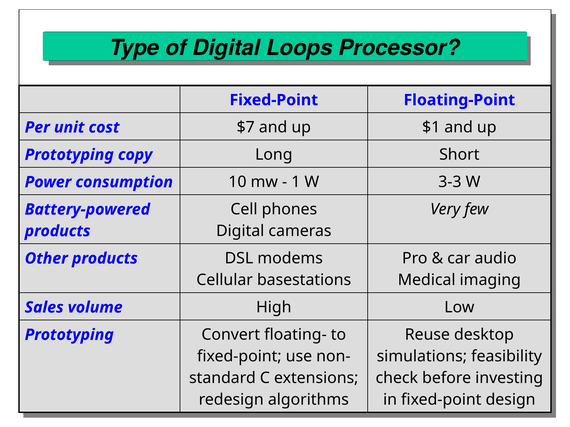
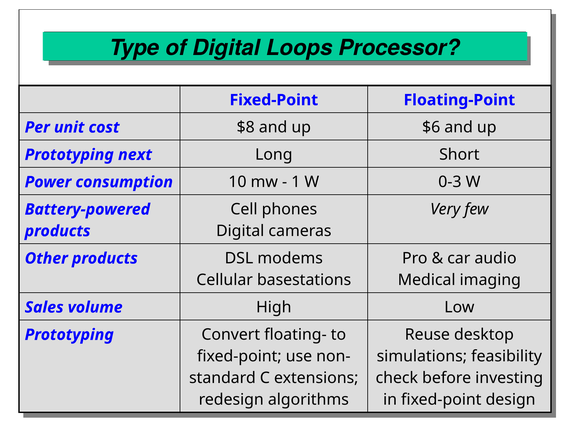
$7: $7 -> $8
$1: $1 -> $6
copy: copy -> next
3-3: 3-3 -> 0-3
